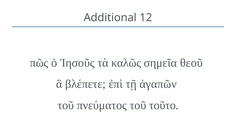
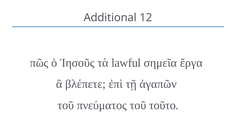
καλῶς: καλῶς -> lawful
θεοῦ: θεοῦ -> ἔργα
